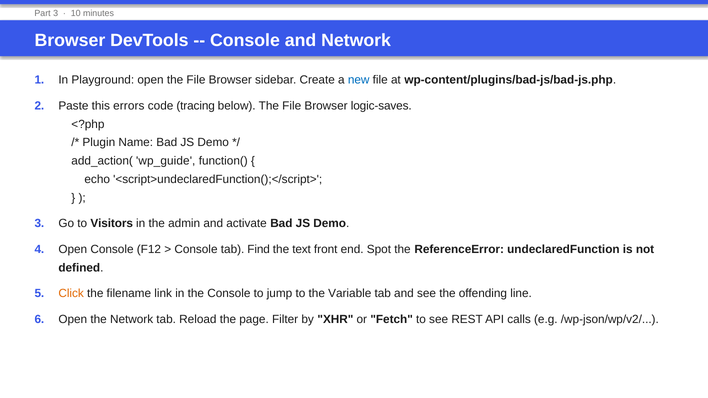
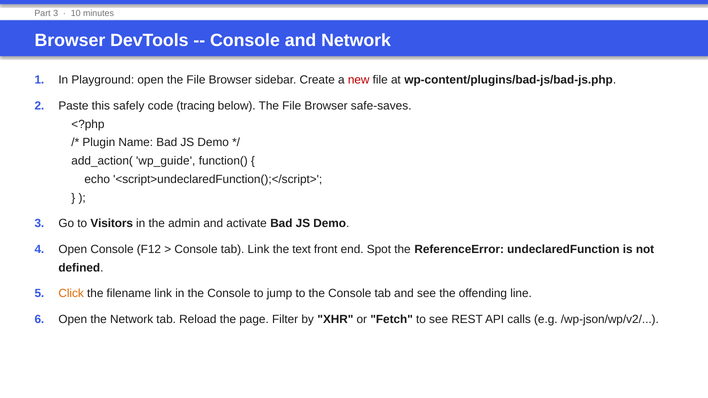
new colour: blue -> red
errors: errors -> safely
logic-saves: logic-saves -> safe-saves
tab Find: Find -> Link
to the Variable: Variable -> Console
